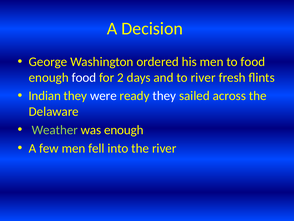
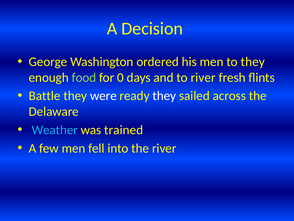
to food: food -> they
food at (84, 77) colour: white -> light green
2: 2 -> 0
Indian: Indian -> Battle
Weather colour: light green -> light blue
was enough: enough -> trained
